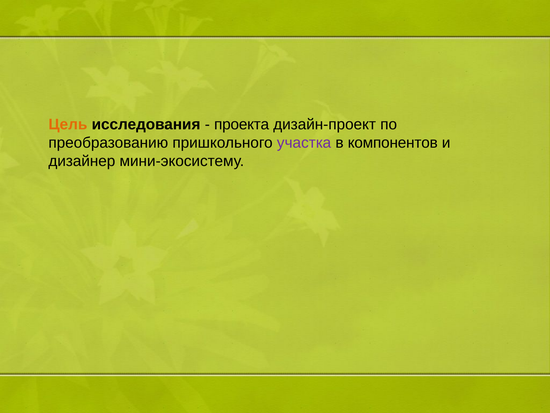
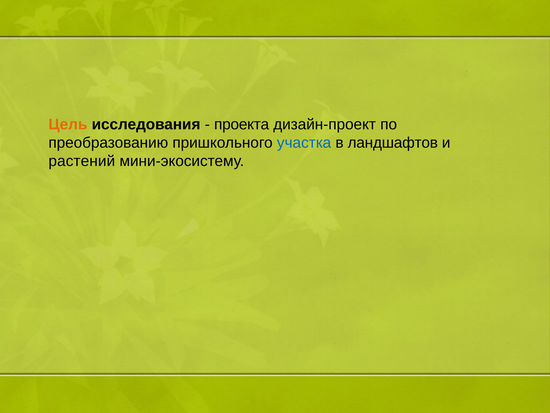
участка colour: purple -> blue
компонентов: компонентов -> ландшафтов
дизайнер: дизайнер -> растений
